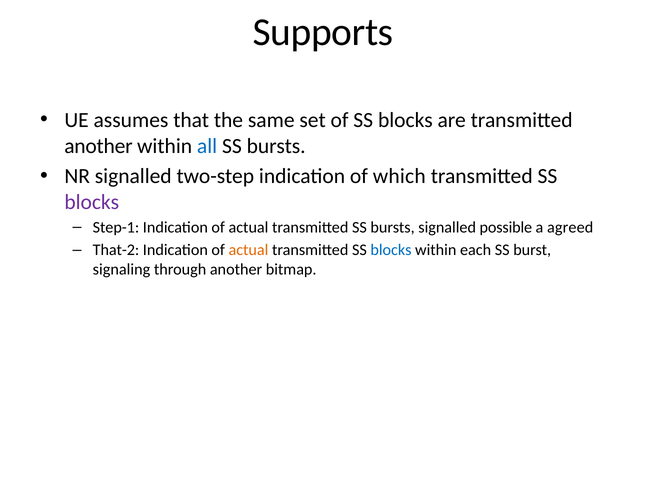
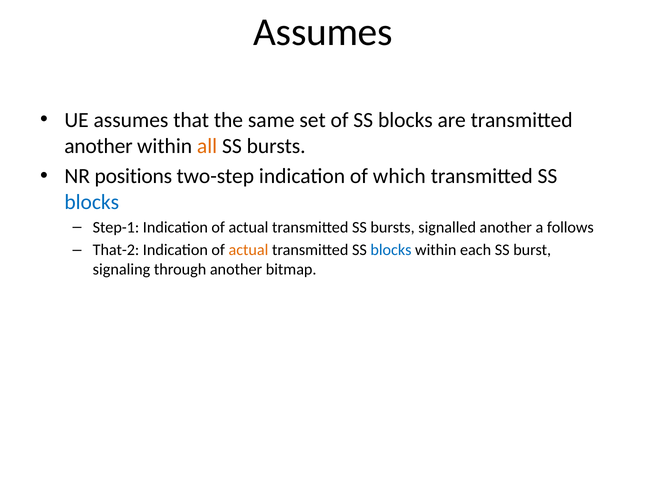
Supports at (323, 32): Supports -> Assumes
all colour: blue -> orange
NR signalled: signalled -> positions
blocks at (92, 202) colour: purple -> blue
signalled possible: possible -> another
agreed: agreed -> follows
